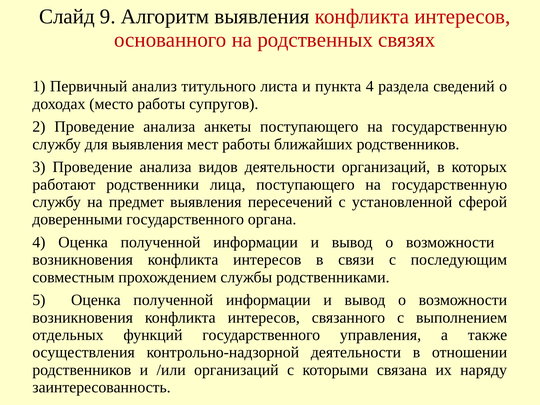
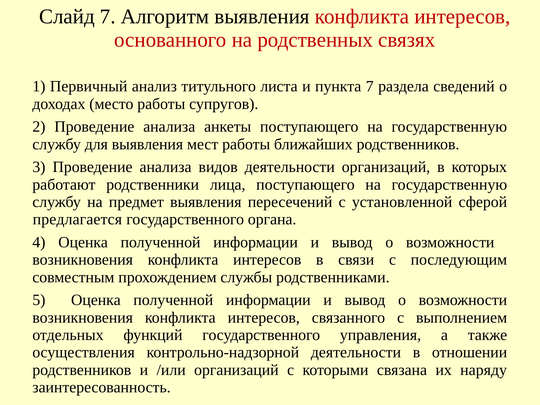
Слайд 9: 9 -> 7
пункта 4: 4 -> 7
доверенными: доверенными -> предлагается
